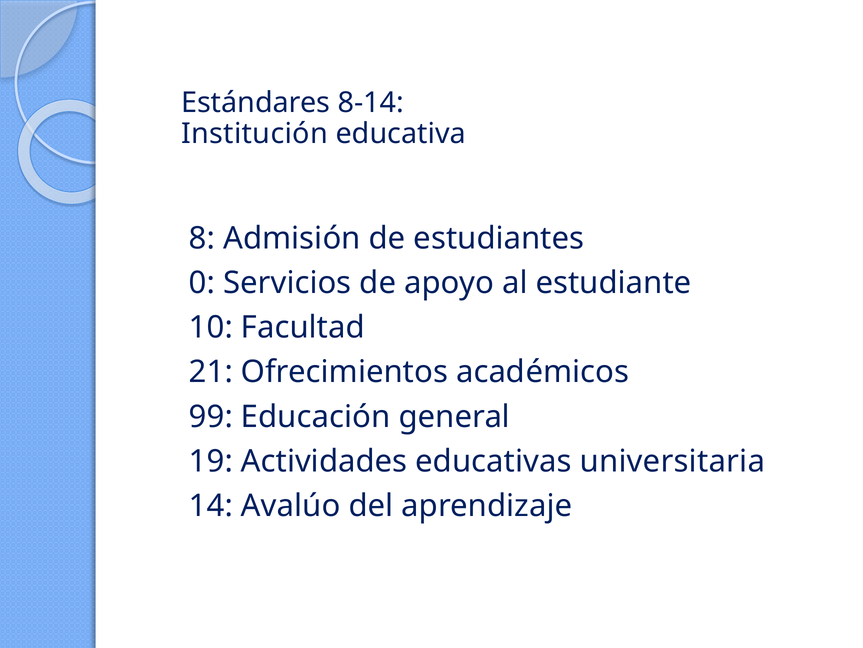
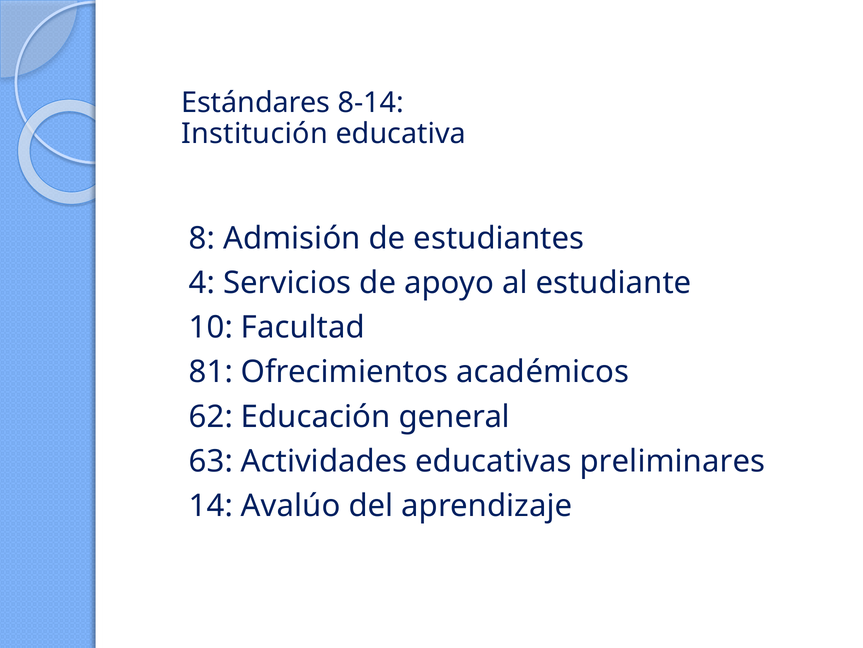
0: 0 -> 4
21: 21 -> 81
99: 99 -> 62
19: 19 -> 63
universitaria: universitaria -> preliminares
